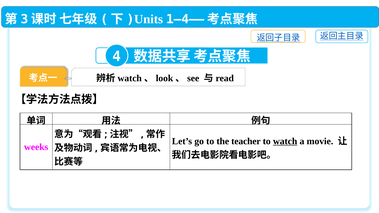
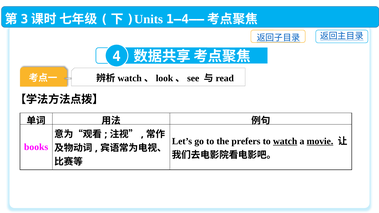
teacher: teacher -> prefers
movie underline: none -> present
weeks: weeks -> books
